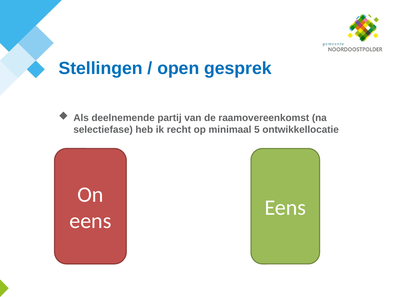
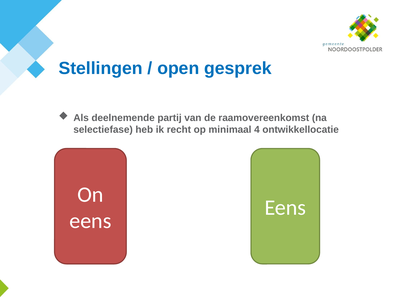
5: 5 -> 4
